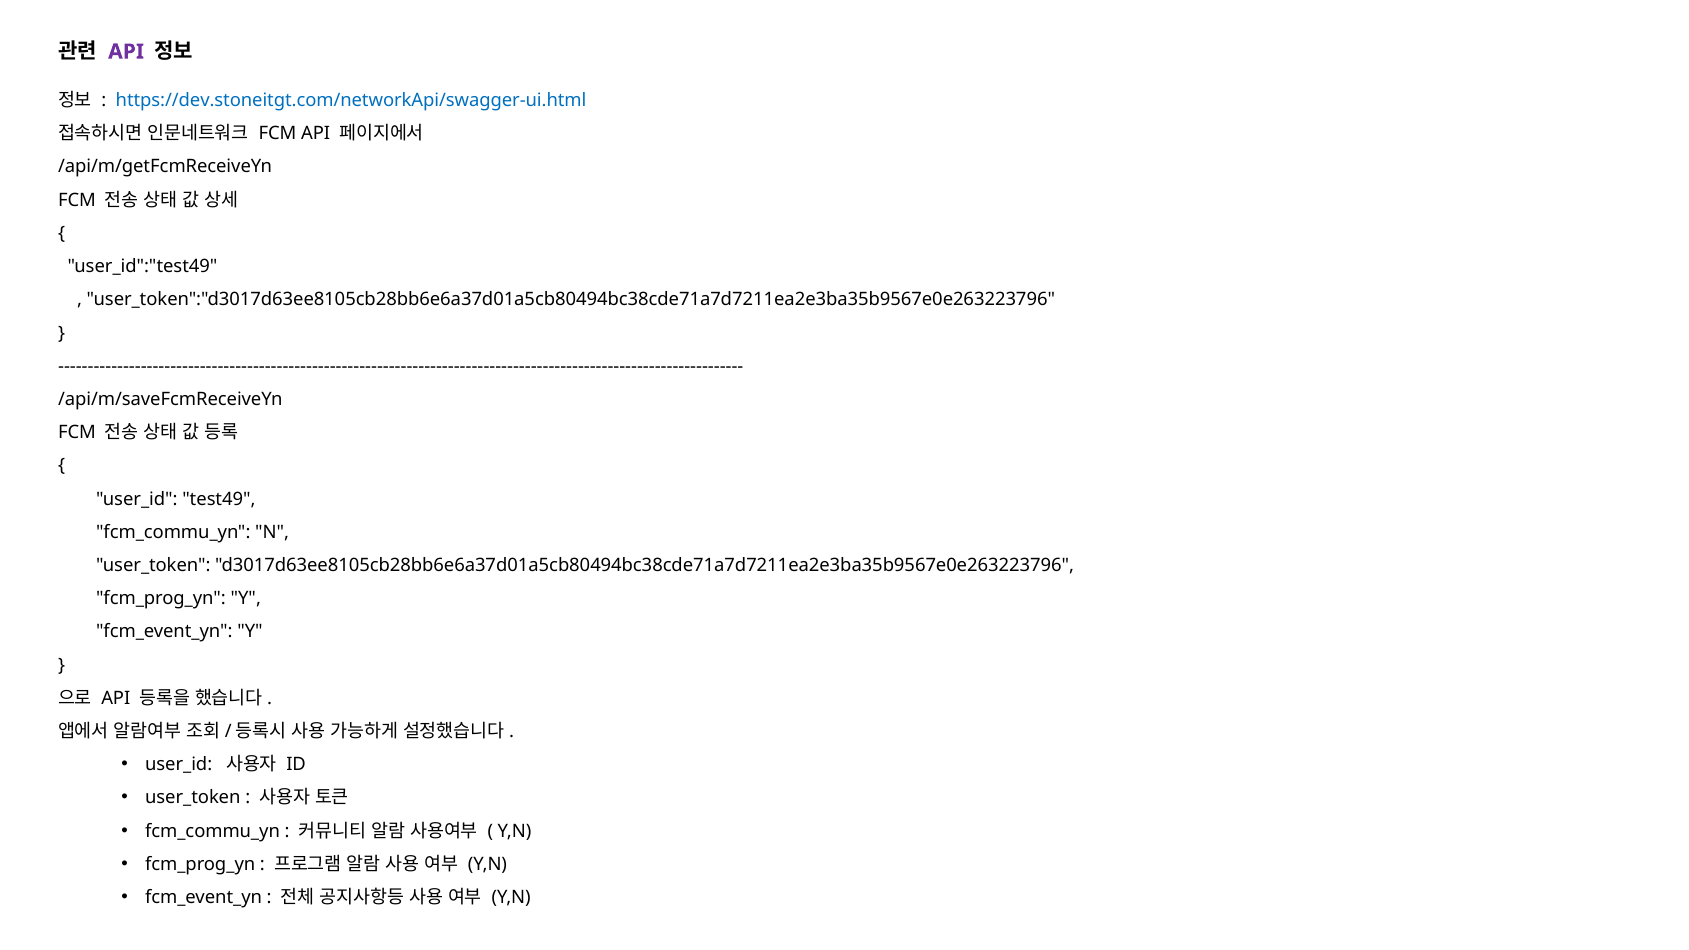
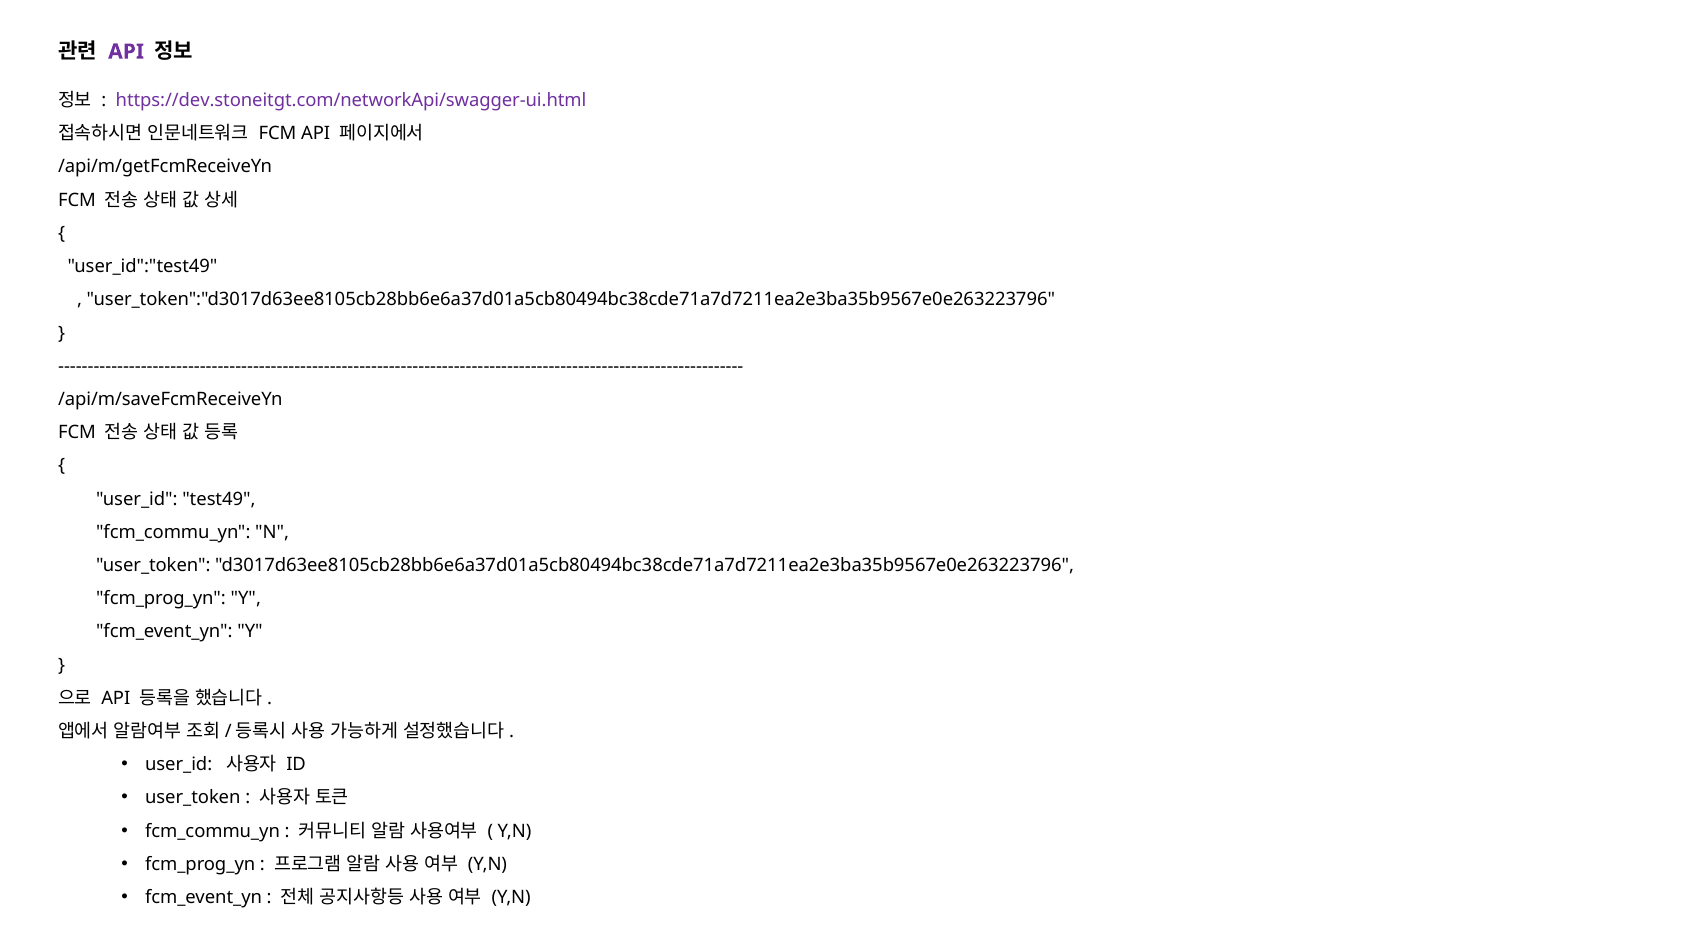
https://dev.stoneitgt.com/networkApi/swagger-ui.html colour: blue -> purple
